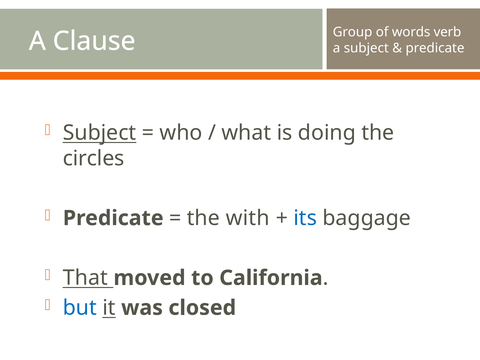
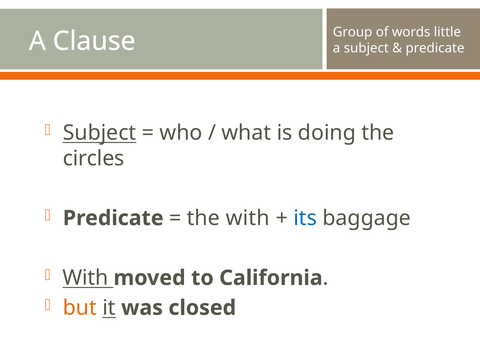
verb: verb -> little
That at (85, 278): That -> With
but colour: blue -> orange
